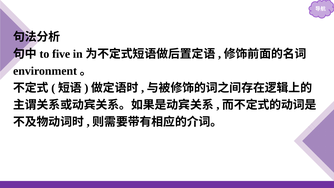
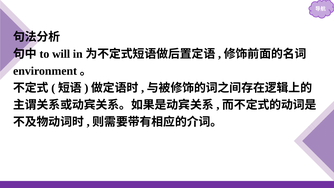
five: five -> will
